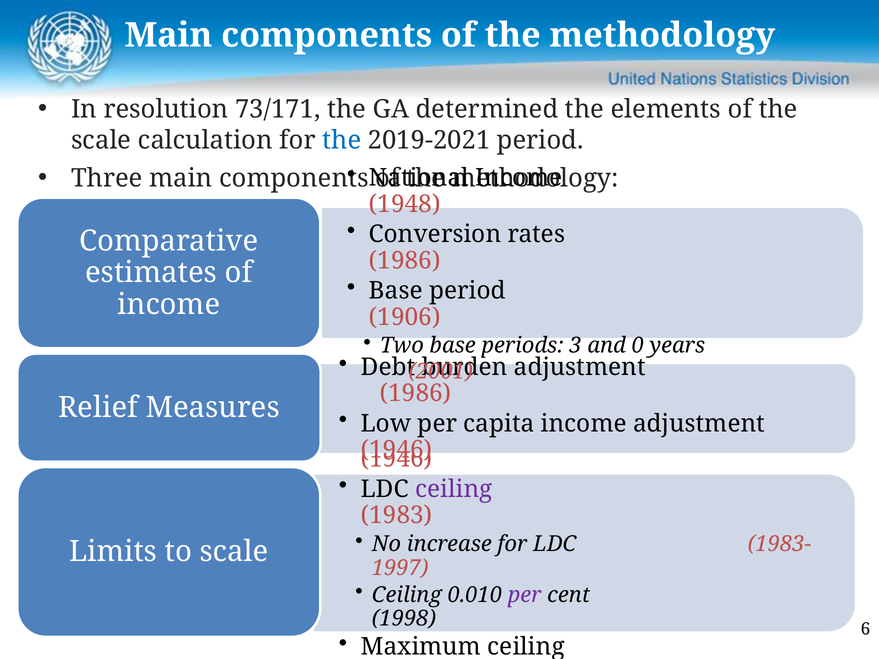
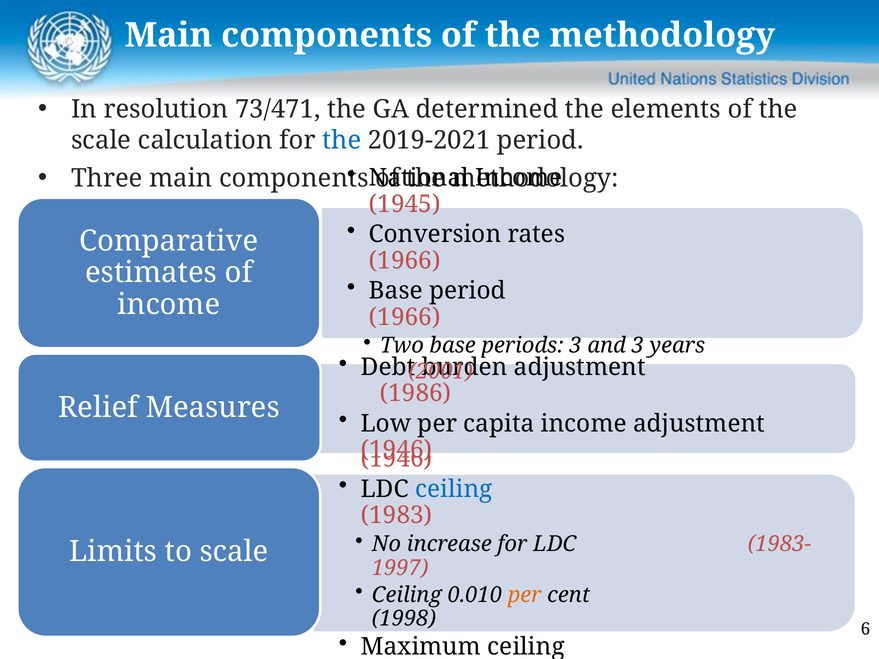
73/171: 73/171 -> 73/471
1948: 1948 -> 1945
1986 at (405, 261): 1986 -> 1966
1906 at (405, 317): 1906 -> 1966
and 0: 0 -> 3
ceiling at (454, 489) colour: purple -> blue
per at (525, 595) colour: purple -> orange
